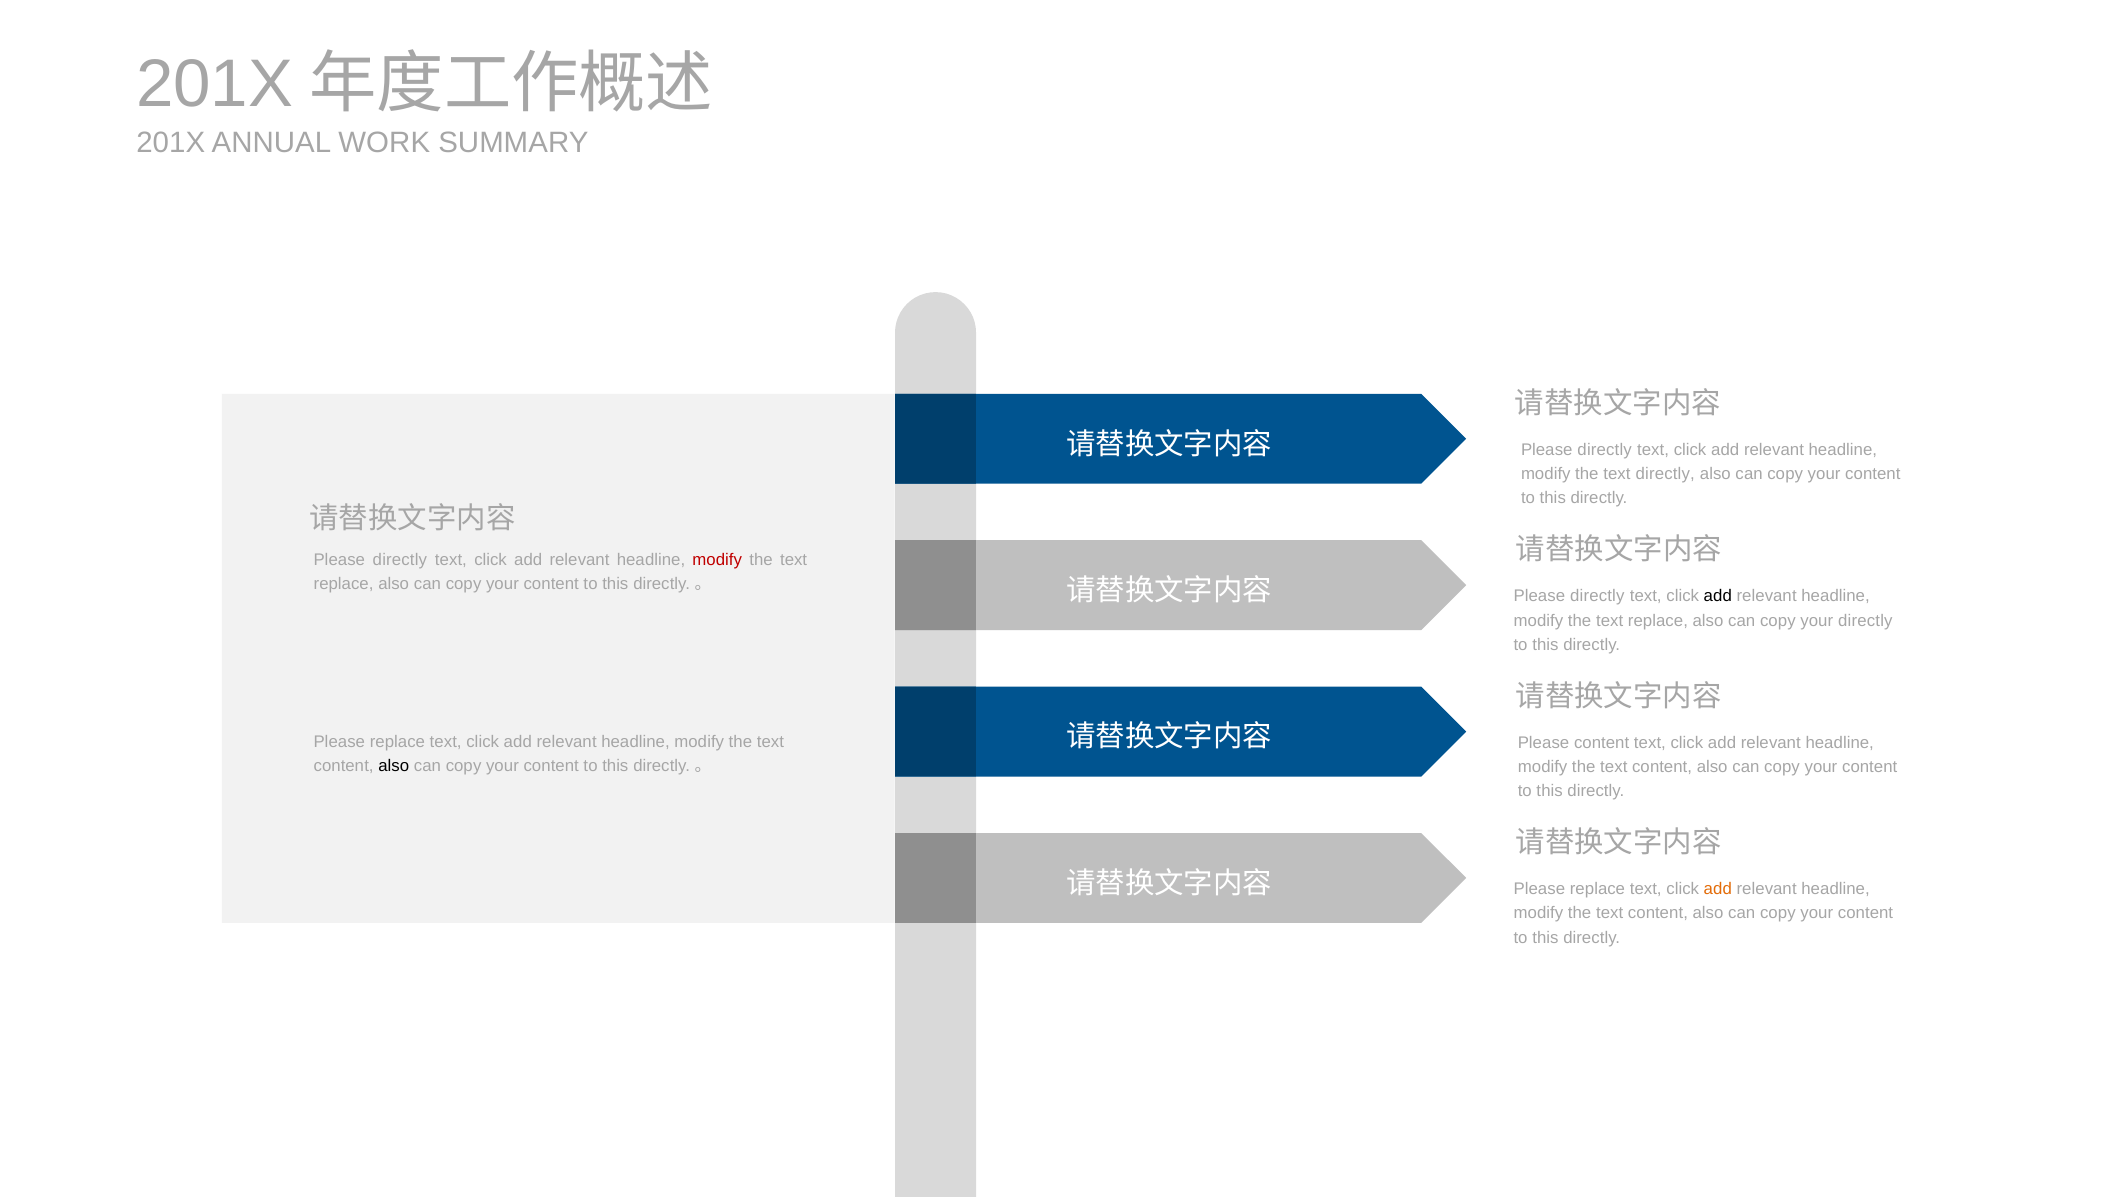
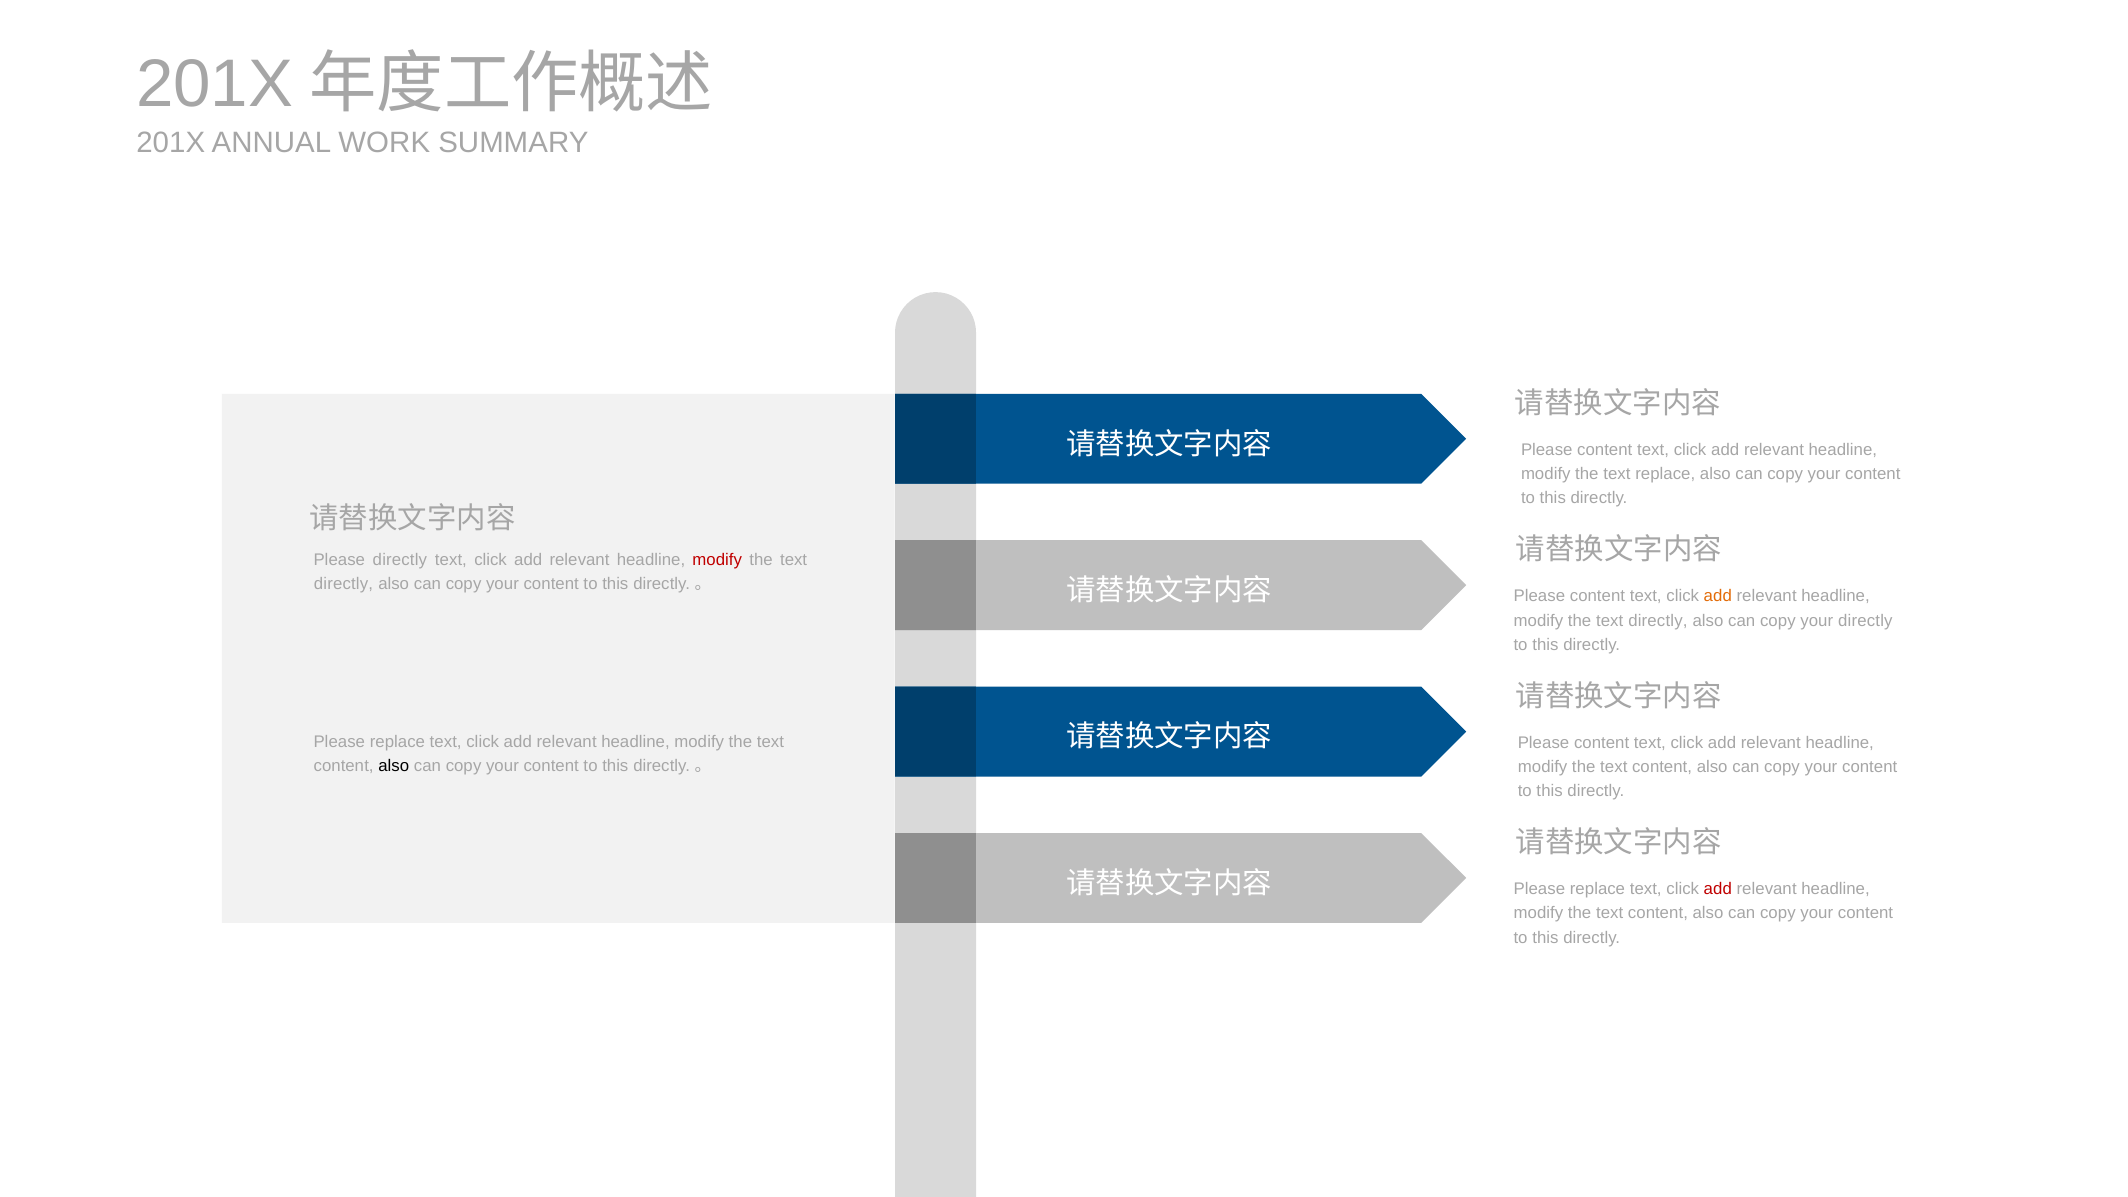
directly at (1605, 450): directly -> content
text directly: directly -> replace
replace at (344, 584): replace -> directly
directly at (1597, 596): directly -> content
add at (1718, 596) colour: black -> orange
replace at (1658, 621): replace -> directly
add at (1718, 889) colour: orange -> red
